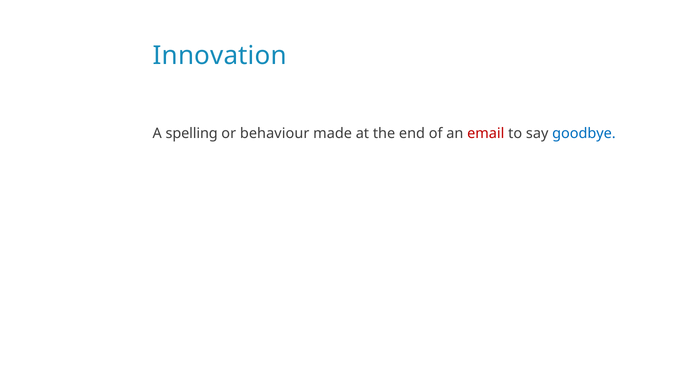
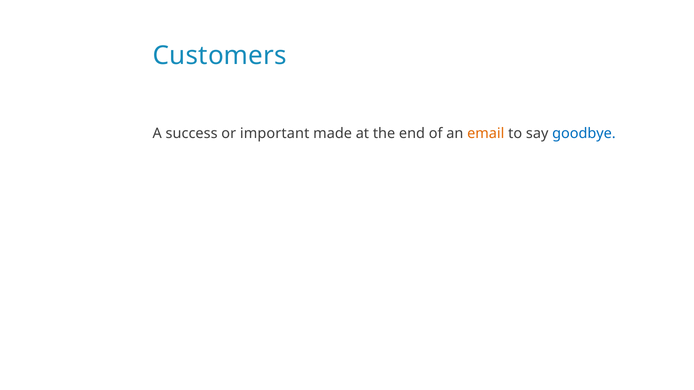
Innovation: Innovation -> Customers
spelling: spelling -> success
behaviour: behaviour -> important
email colour: red -> orange
